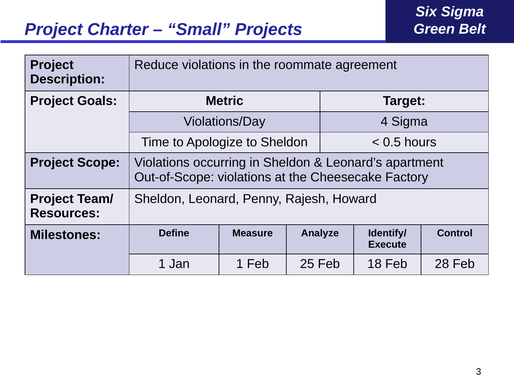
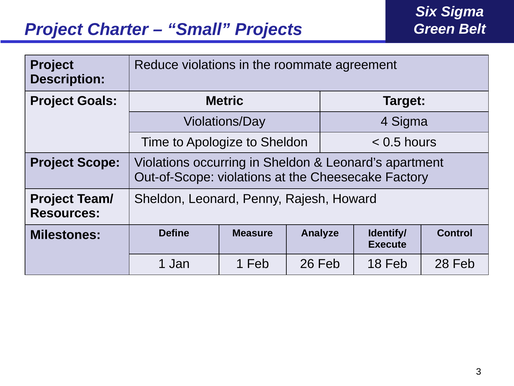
25: 25 -> 26
